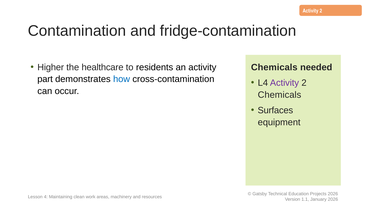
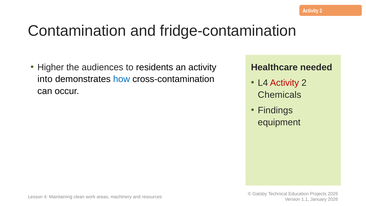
healthcare: healthcare -> audiences
Chemicals at (274, 67): Chemicals -> Healthcare
part: part -> into
Activity at (284, 83) colour: purple -> red
Surfaces: Surfaces -> Findings
